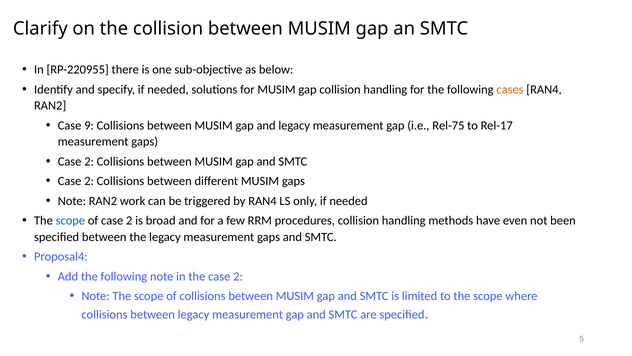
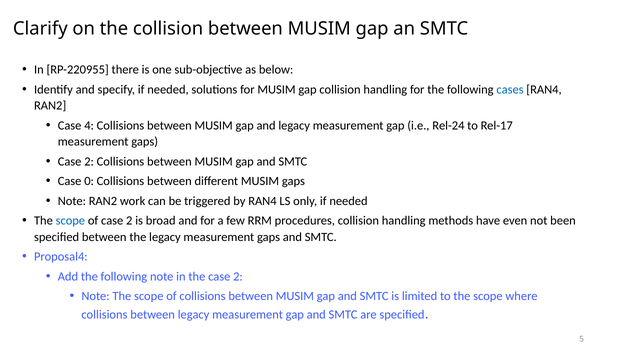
cases colour: orange -> blue
9: 9 -> 4
Rel-75: Rel-75 -> Rel-24
2 at (89, 181): 2 -> 0
